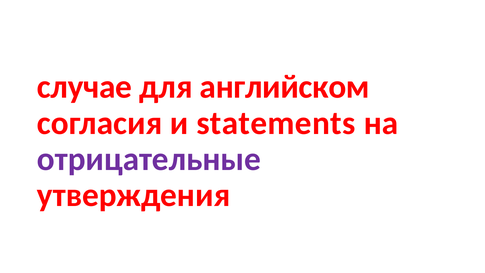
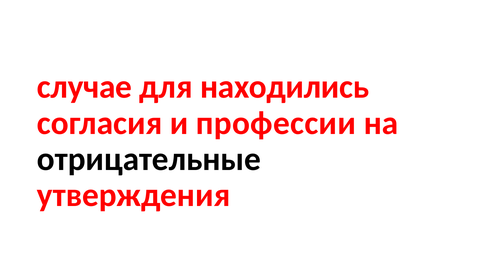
английском: английском -> находились
statements: statements -> профессии
отрицательные colour: purple -> black
